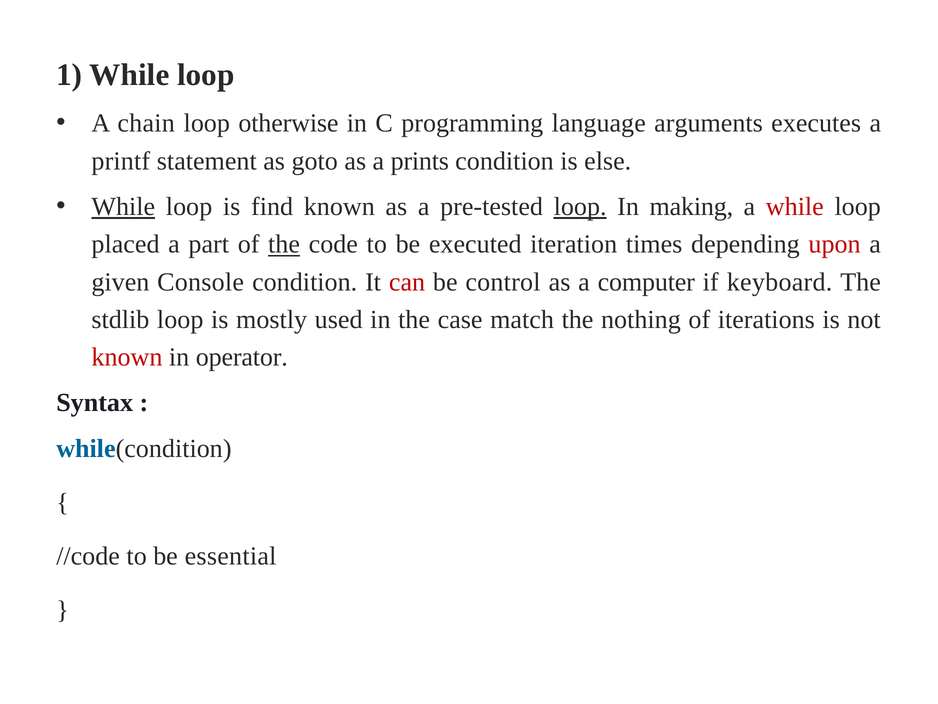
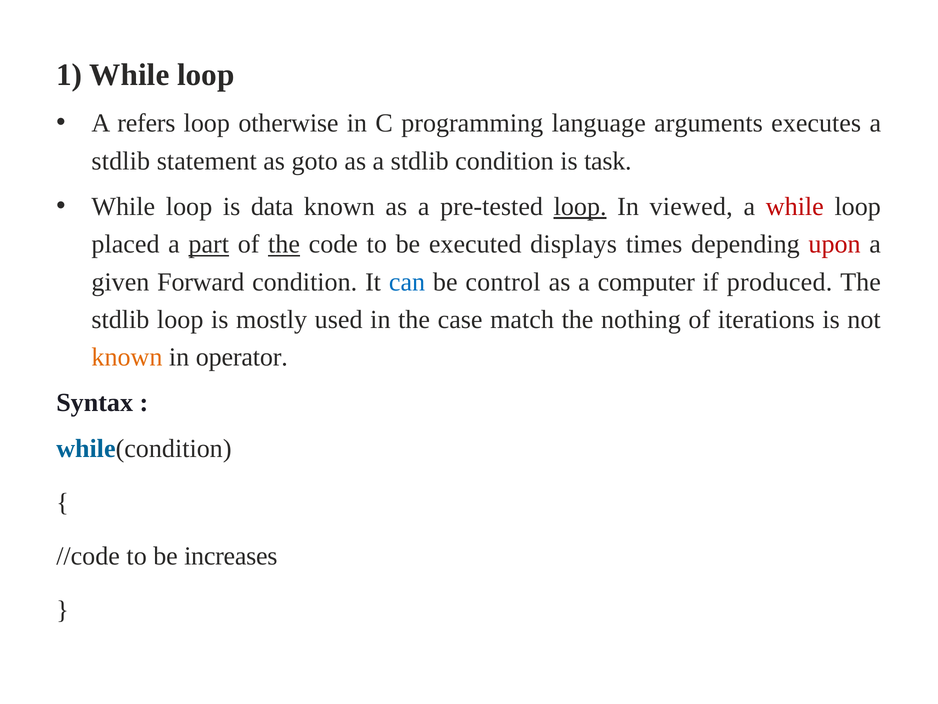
chain: chain -> refers
printf at (121, 161): printf -> stdlib
as a prints: prints -> stdlib
else: else -> task
While at (123, 207) underline: present -> none
find: find -> data
making: making -> viewed
part underline: none -> present
iteration: iteration -> displays
Console: Console -> Forward
can colour: red -> blue
keyboard: keyboard -> produced
known at (127, 357) colour: red -> orange
essential: essential -> increases
